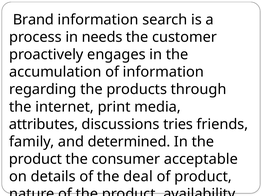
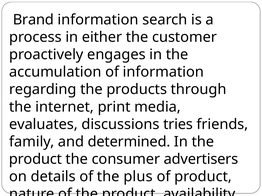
needs: needs -> either
attributes: attributes -> evaluates
acceptable: acceptable -> advertisers
deal: deal -> plus
